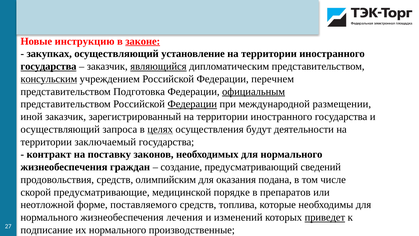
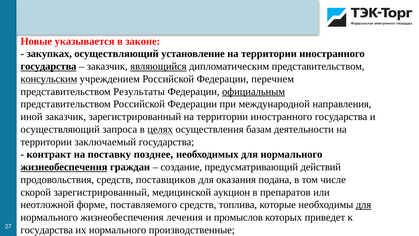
инструкцию: инструкцию -> указывается
законе underline: present -> none
Подготовка: Подготовка -> Результаты
Федерации at (192, 104) underline: present -> none
размещении: размещении -> направления
будут: будут -> базам
законов: законов -> позднее
жизнеобеспечения at (64, 167) underline: none -> present
сведений: сведений -> действий
олимпийским: олимпийским -> поставщиков
скорой предусматривающие: предусматривающие -> зарегистрированный
порядке: порядке -> аукцион
для at (364, 205) underline: none -> present
изменений: изменений -> промыслов
приведет underline: present -> none
подписание at (47, 230): подписание -> государства
